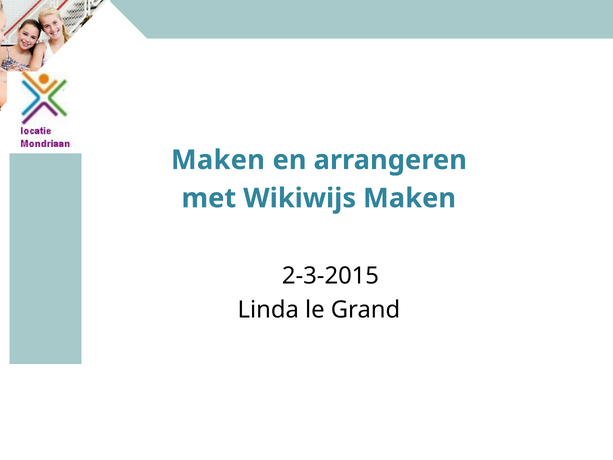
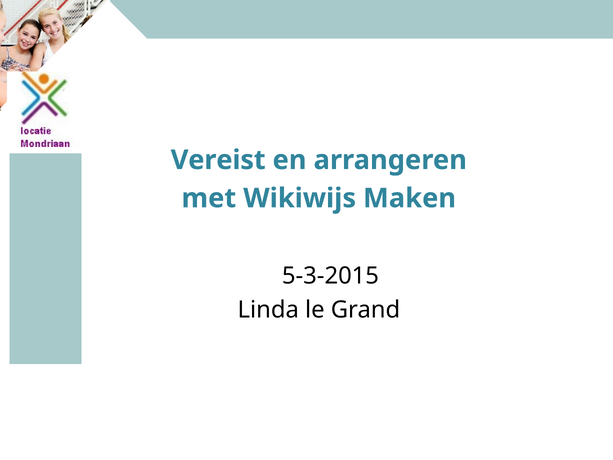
Maken at (218, 160): Maken -> Vereist
2-3-2015: 2-3-2015 -> 5-3-2015
